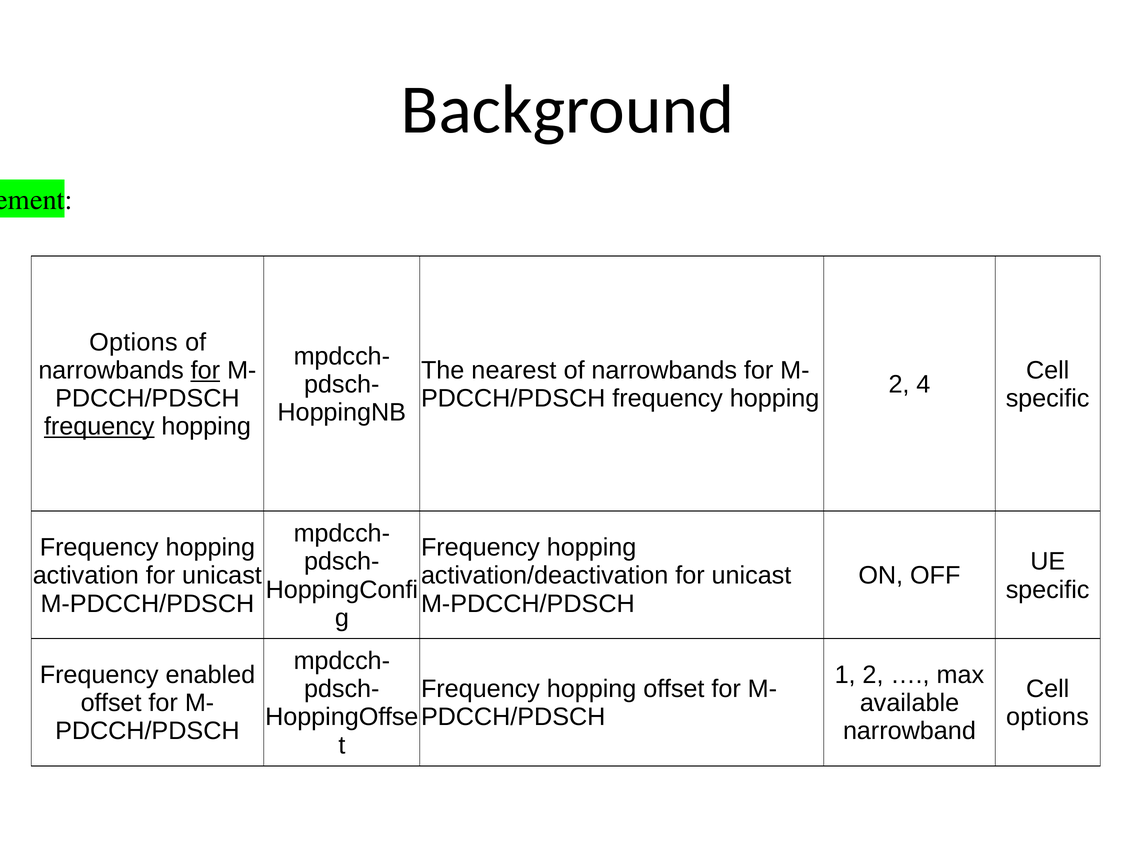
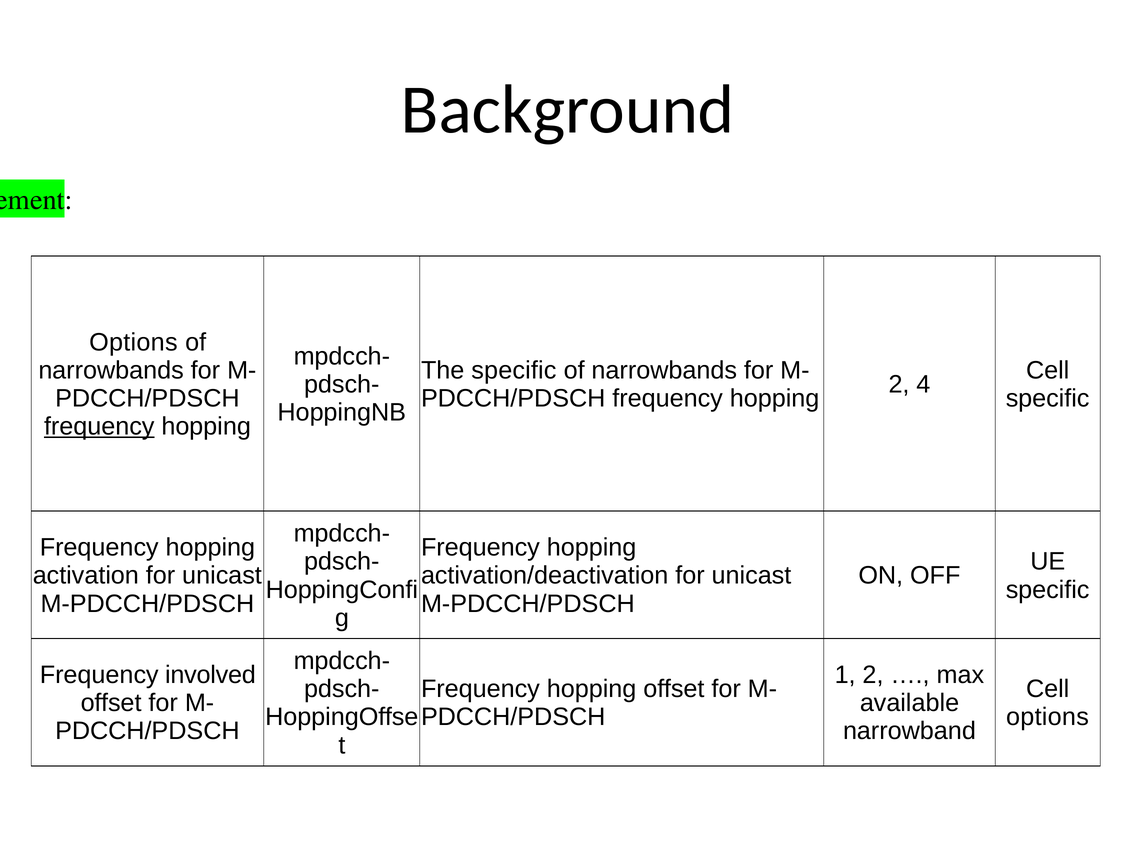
for at (205, 370) underline: present -> none
The nearest: nearest -> specific
enabled: enabled -> involved
